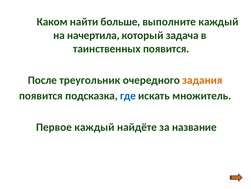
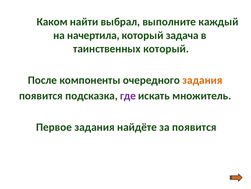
больше: больше -> выбрал
таинственных появится: появится -> который
треугольник: треугольник -> компоненты
где colour: blue -> purple
Первое каждый: каждый -> задания
за название: название -> появится
